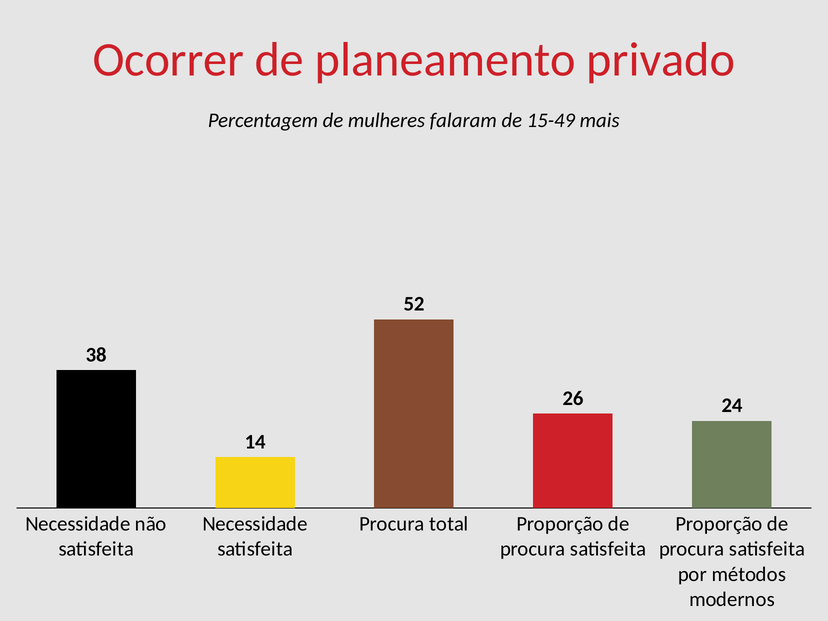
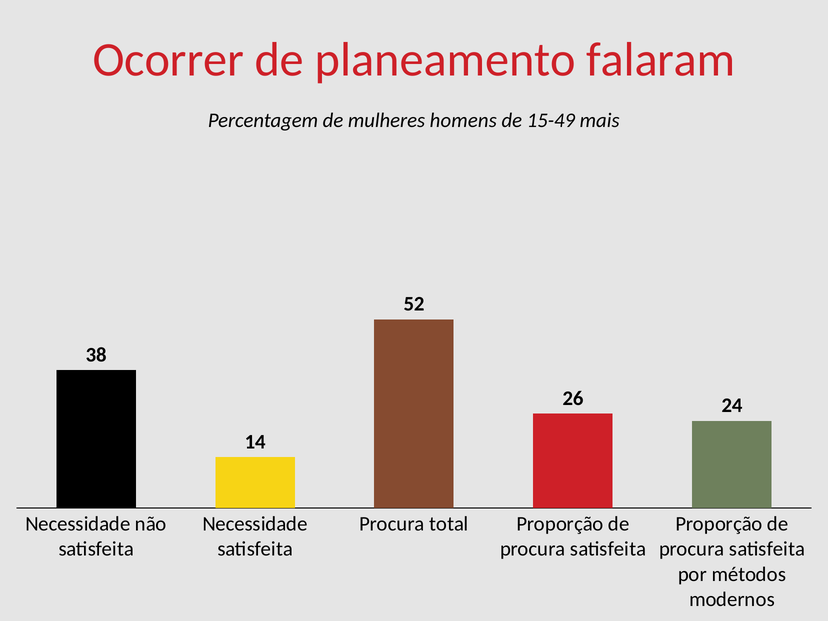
privado: privado -> falaram
falaram: falaram -> homens
